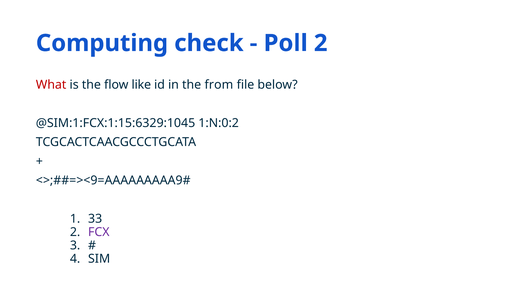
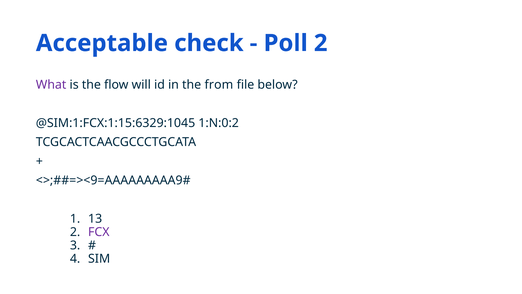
Computing: Computing -> Acceptable
What colour: red -> purple
like: like -> will
33: 33 -> 13
